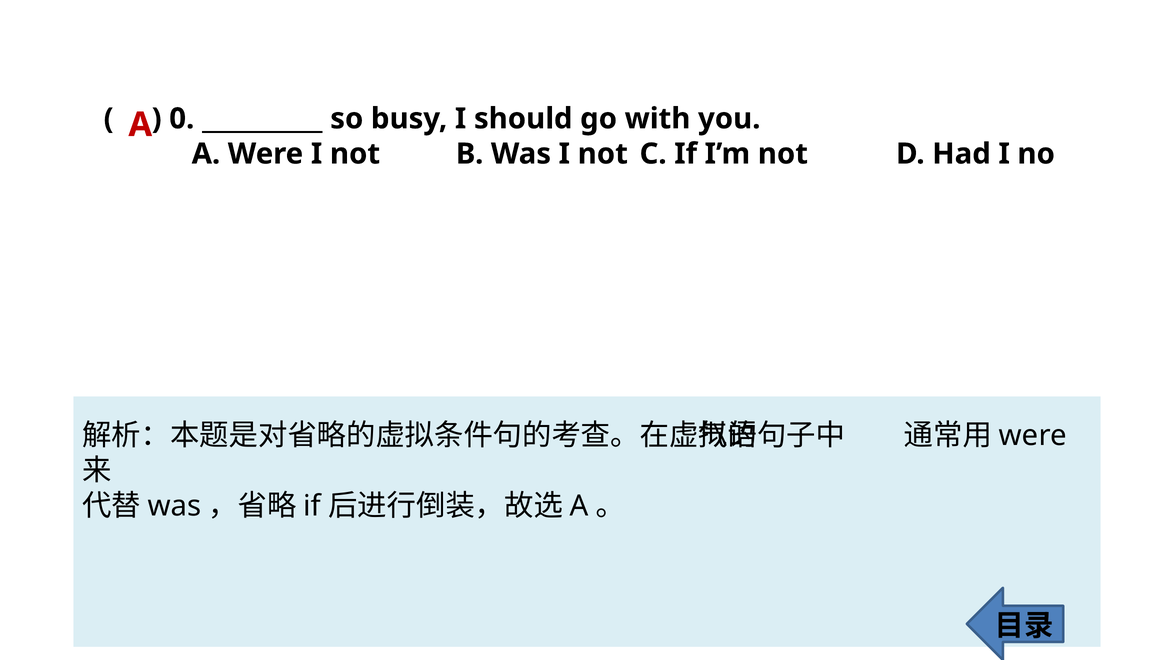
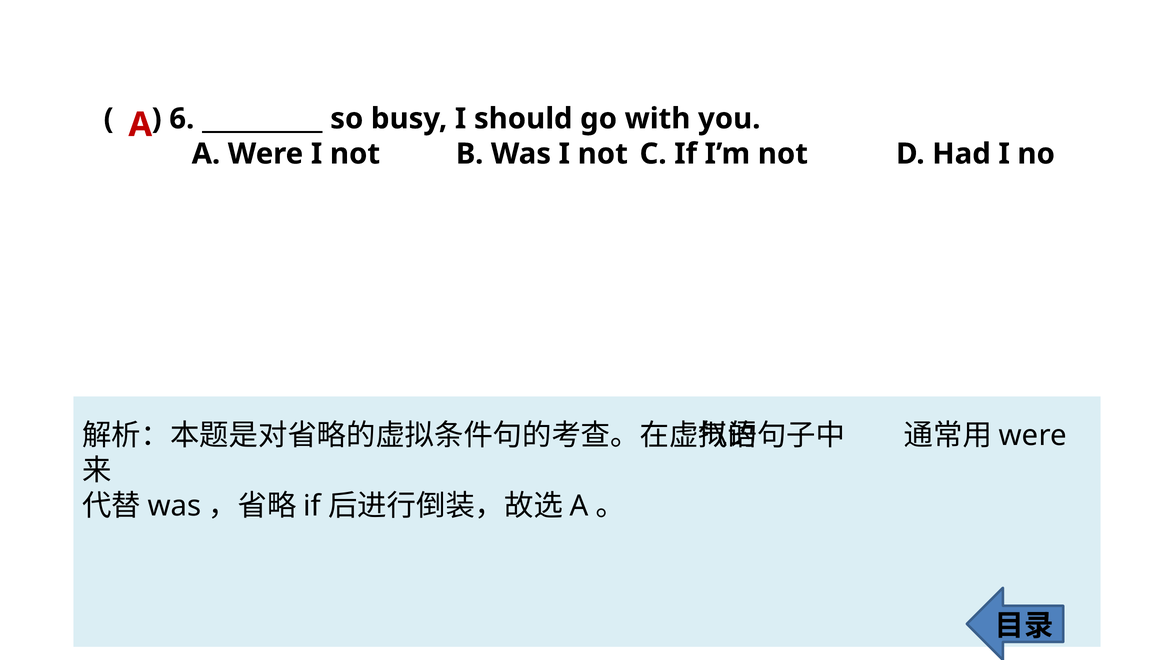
0: 0 -> 6
